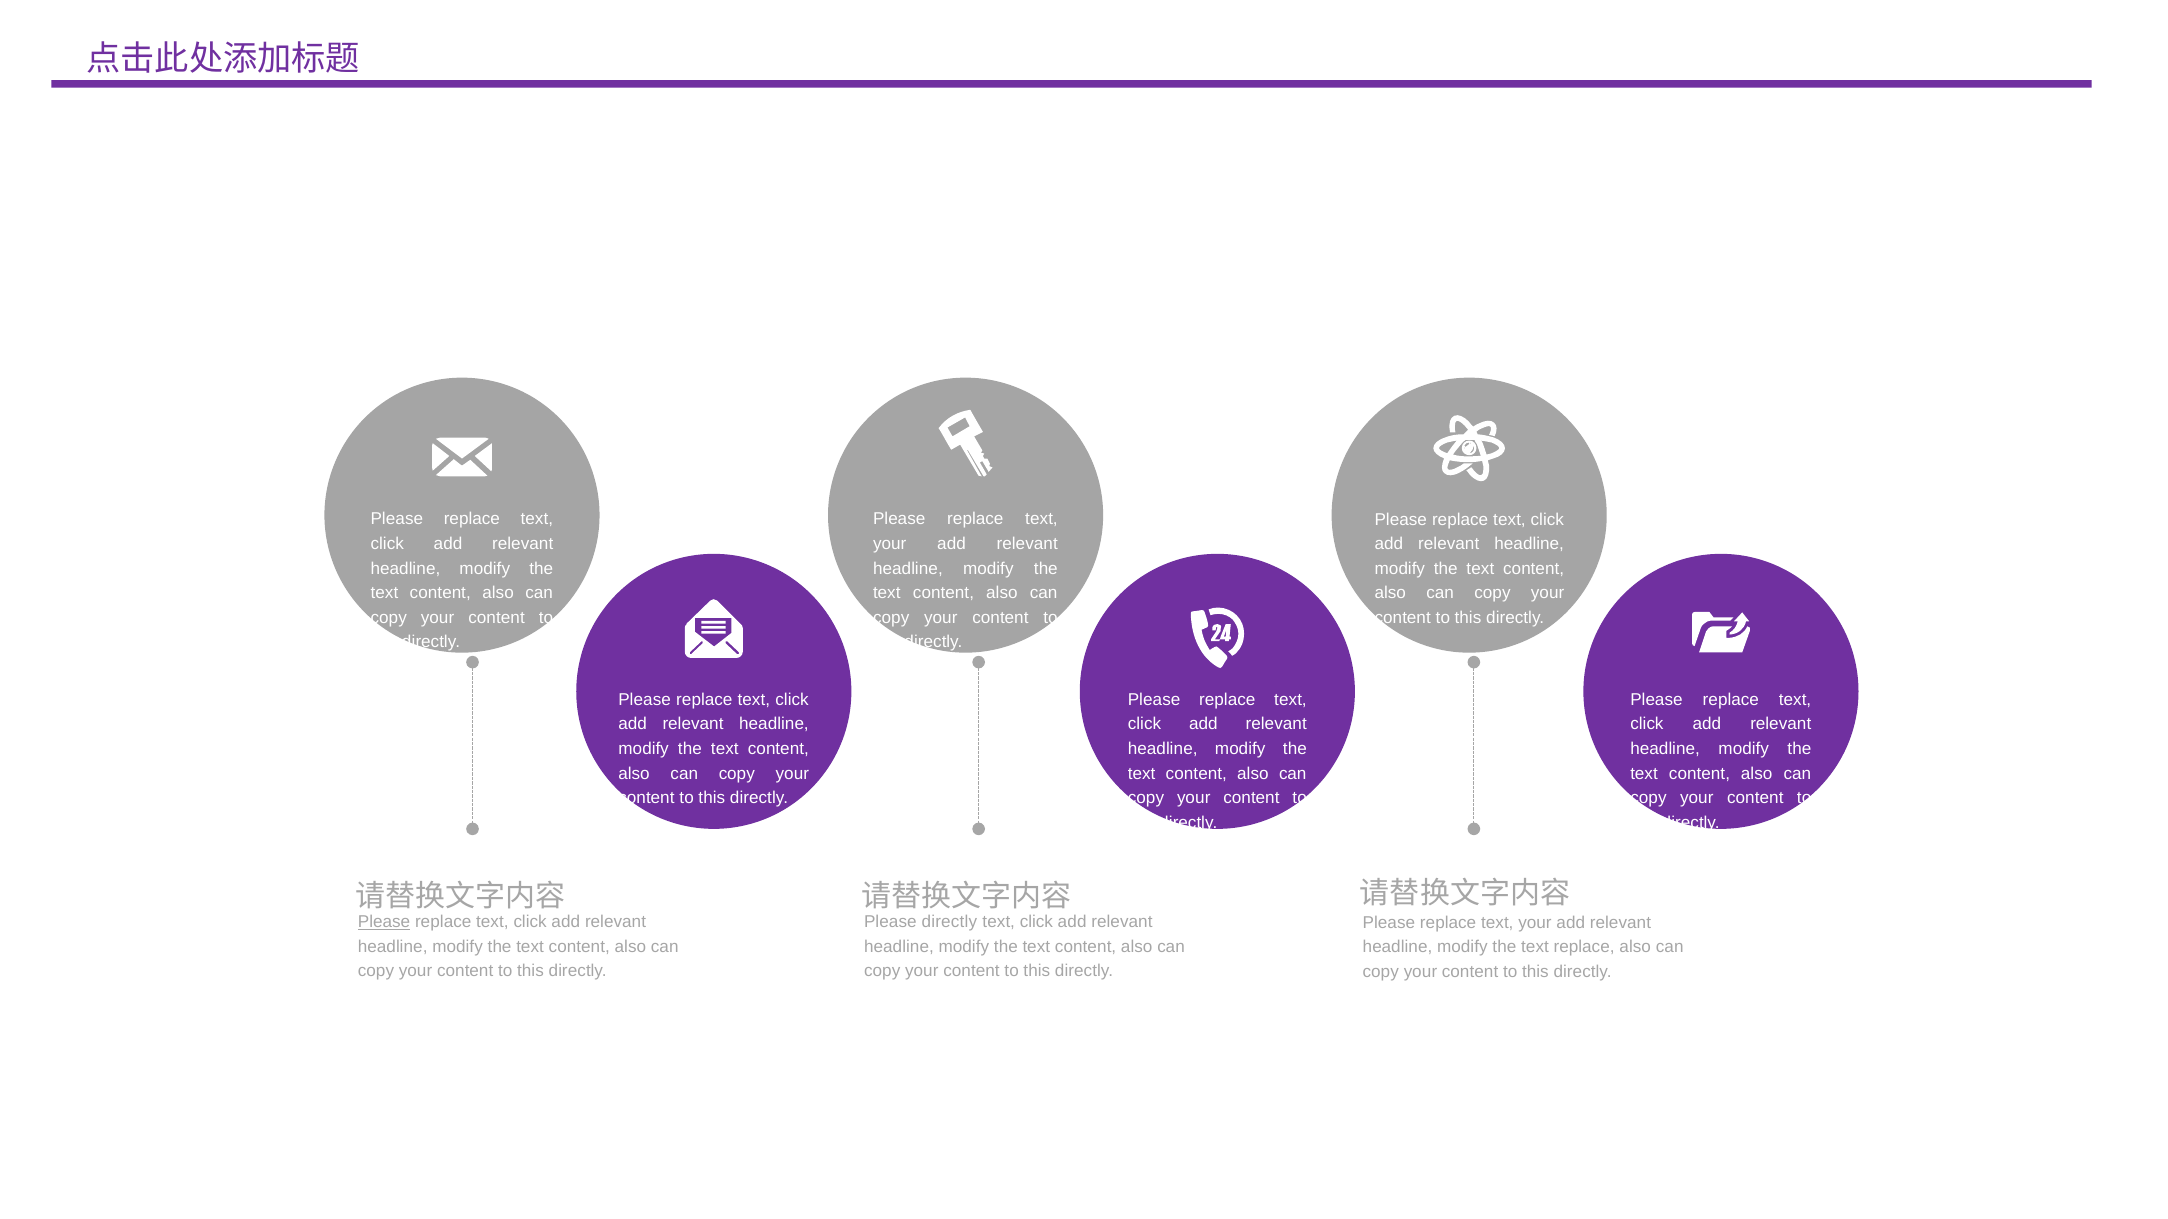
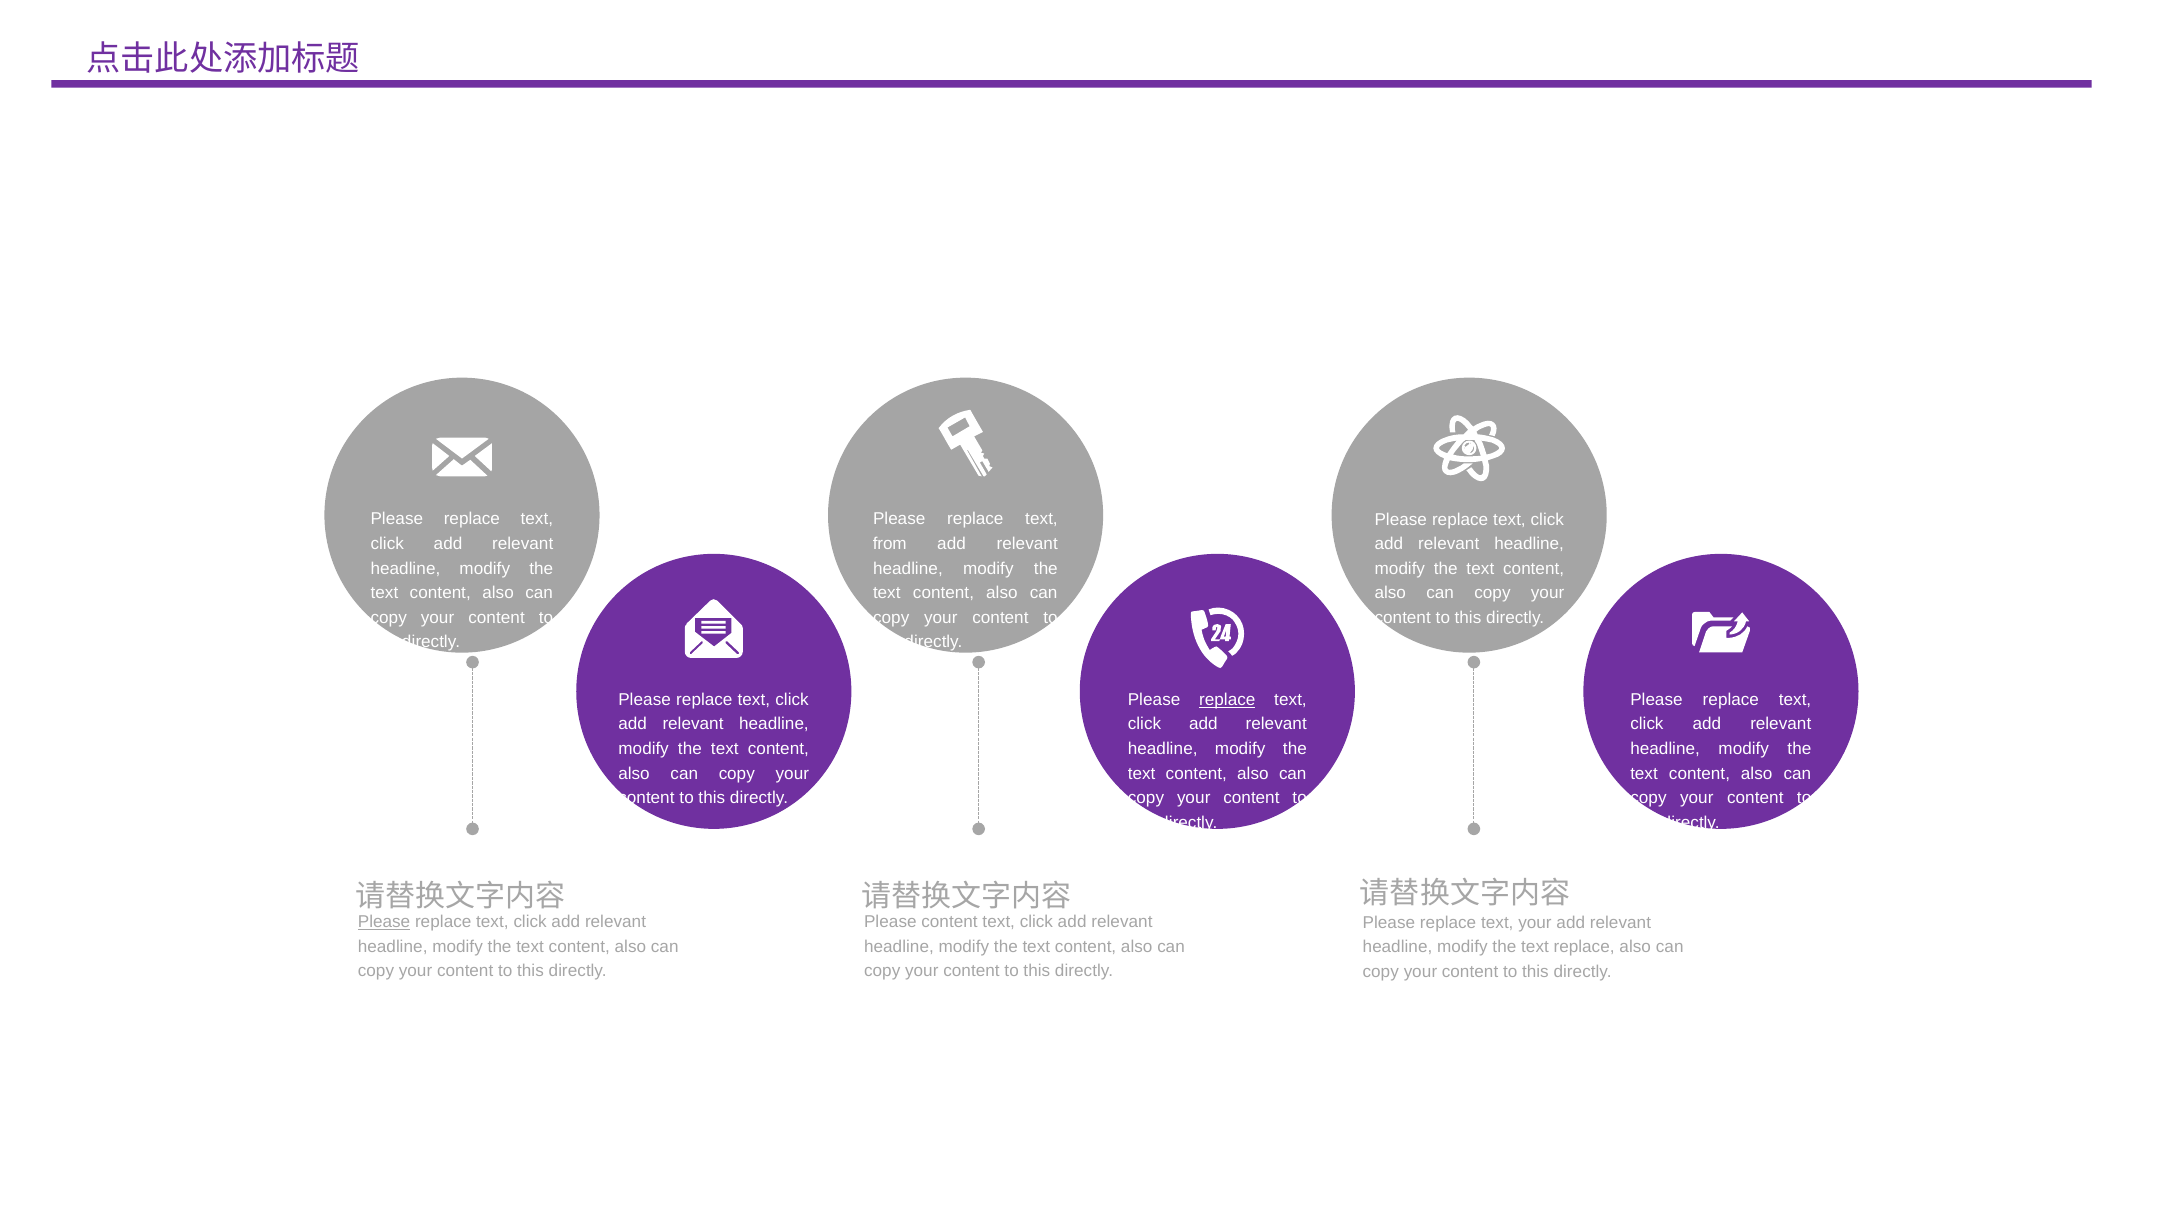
your at (890, 544): your -> from
replace at (1227, 700) underline: none -> present
Please directly: directly -> content
